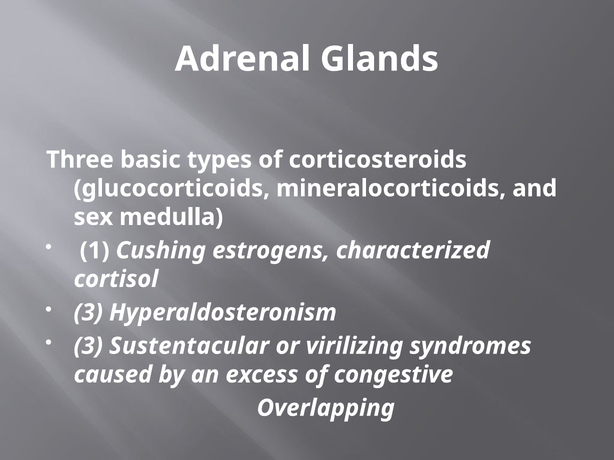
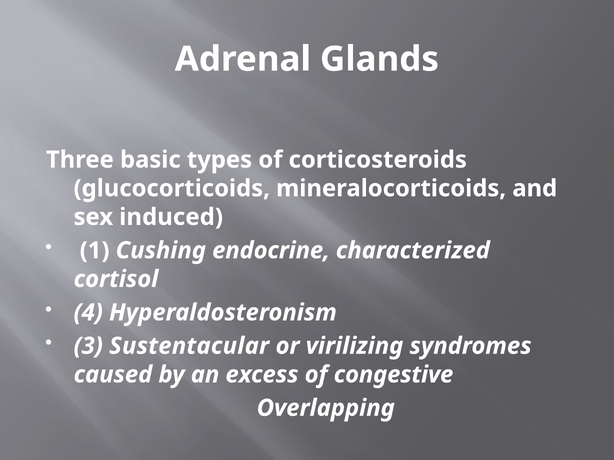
medulla: medulla -> induced
estrogens: estrogens -> endocrine
3 at (88, 313): 3 -> 4
